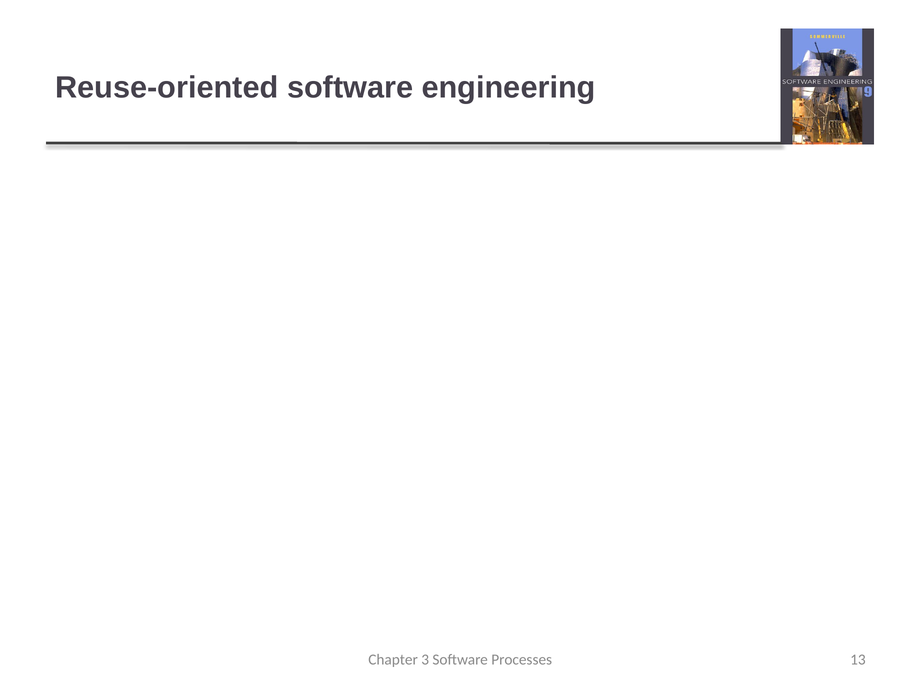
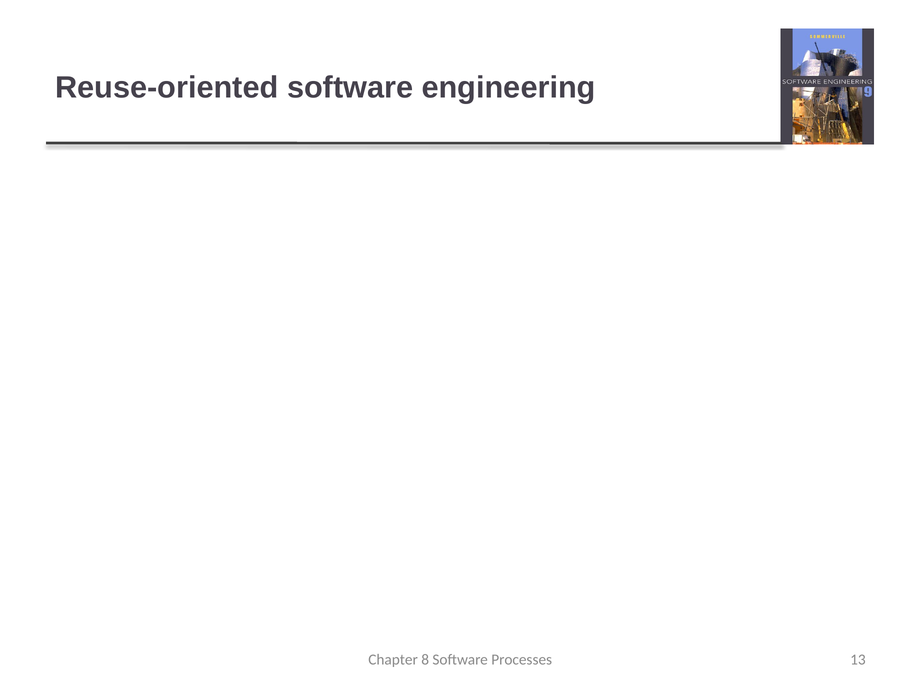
3: 3 -> 8
